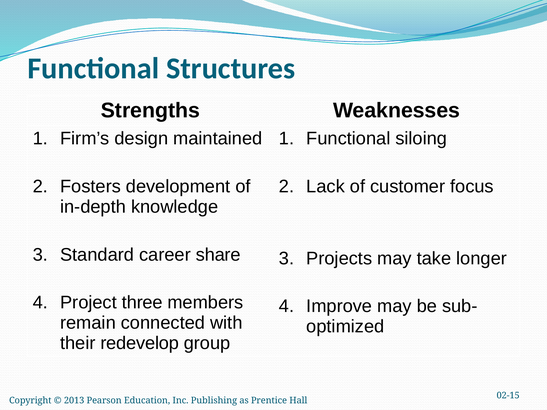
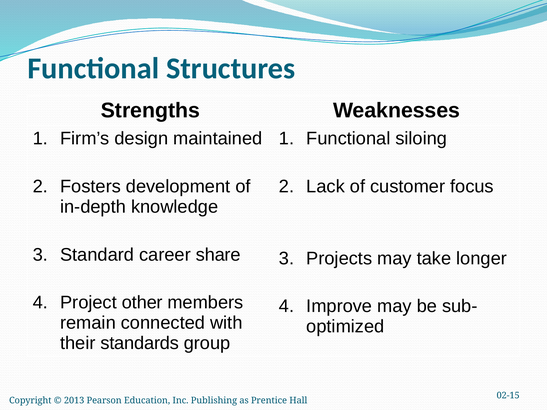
three: three -> other
redevelop: redevelop -> standards
